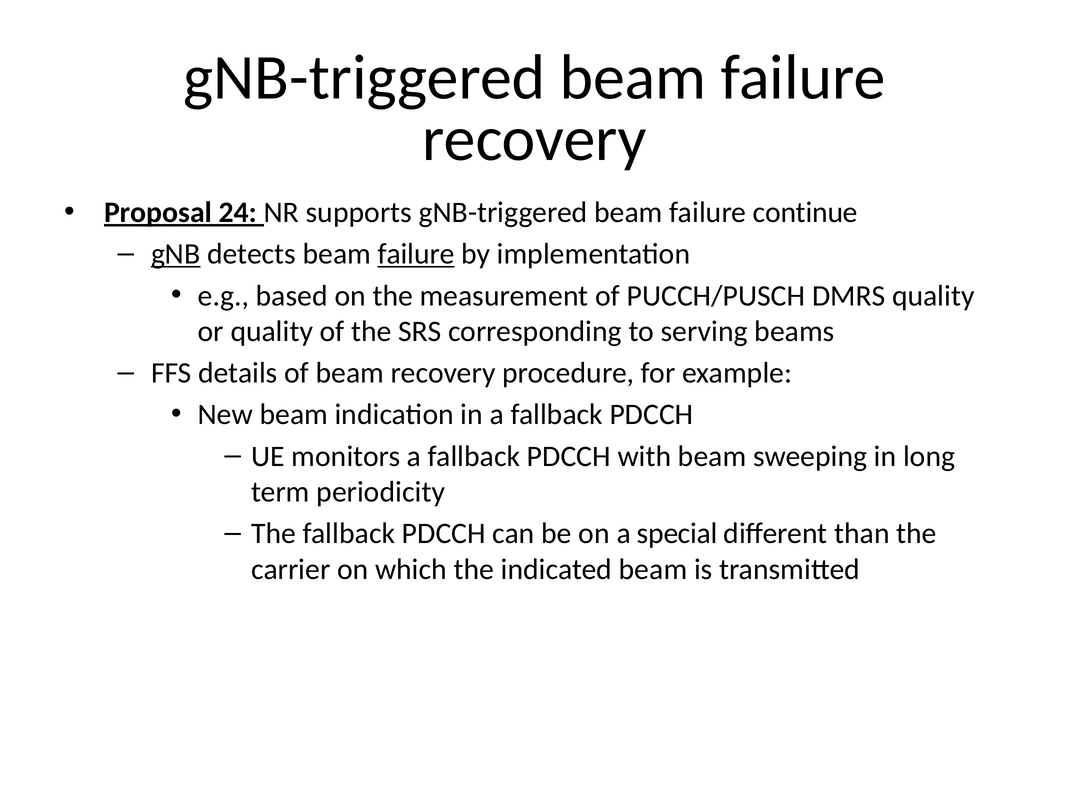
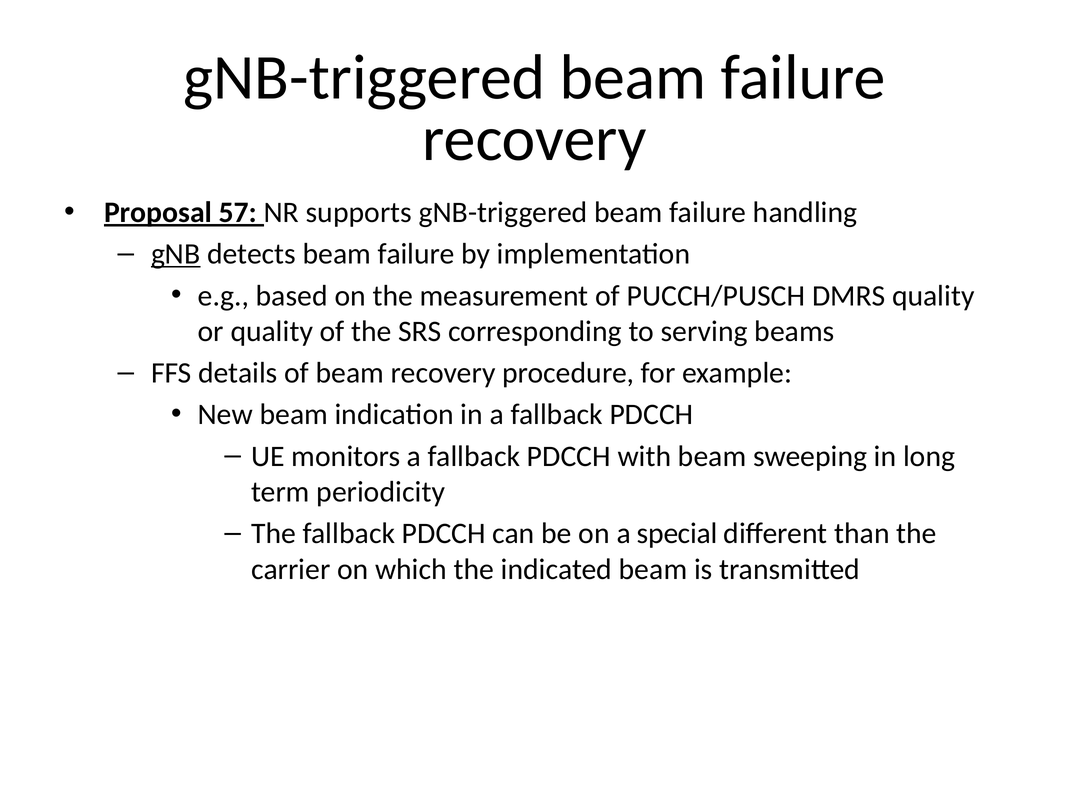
24: 24 -> 57
continue: continue -> handling
failure at (416, 254) underline: present -> none
